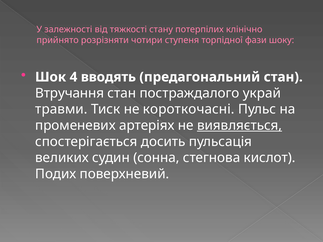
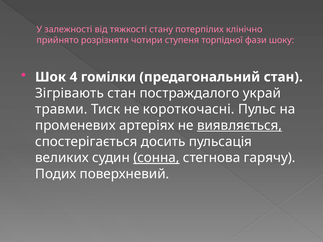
вводять: вводять -> гомілки
Втручання: Втручання -> Зігрівають
сонна underline: none -> present
кислот: кислот -> гарячу
